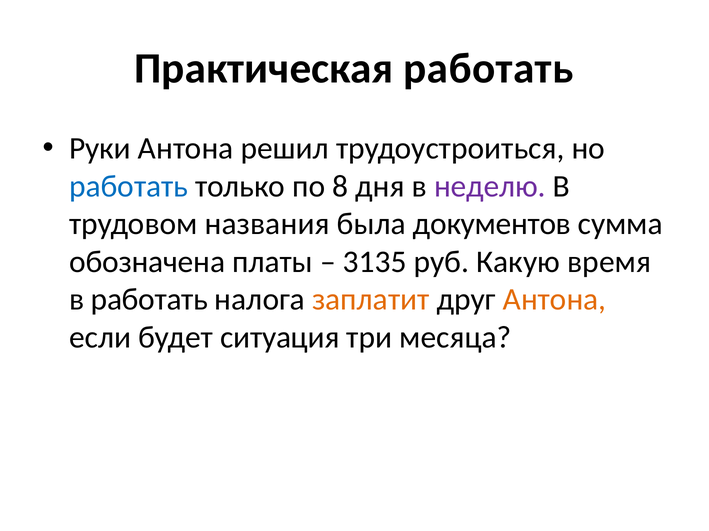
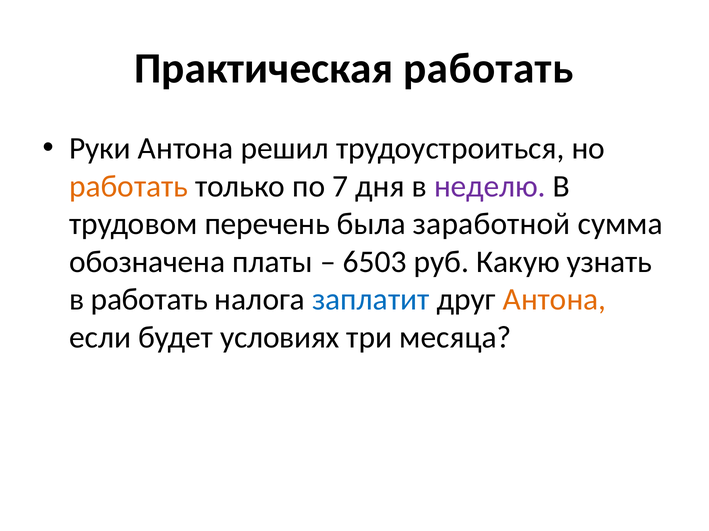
работать at (129, 187) colour: blue -> orange
8: 8 -> 7
названия: названия -> перечень
документов: документов -> заработной
3135: 3135 -> 6503
время: время -> узнать
заплатит colour: orange -> blue
ситуация: ситуация -> условиях
